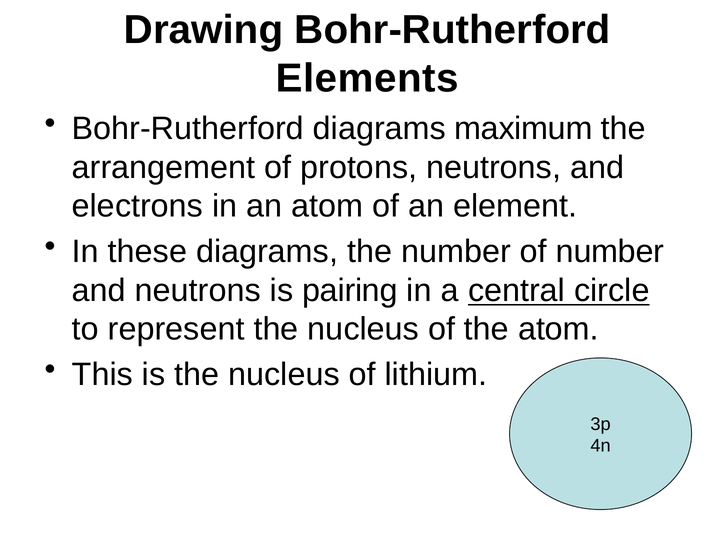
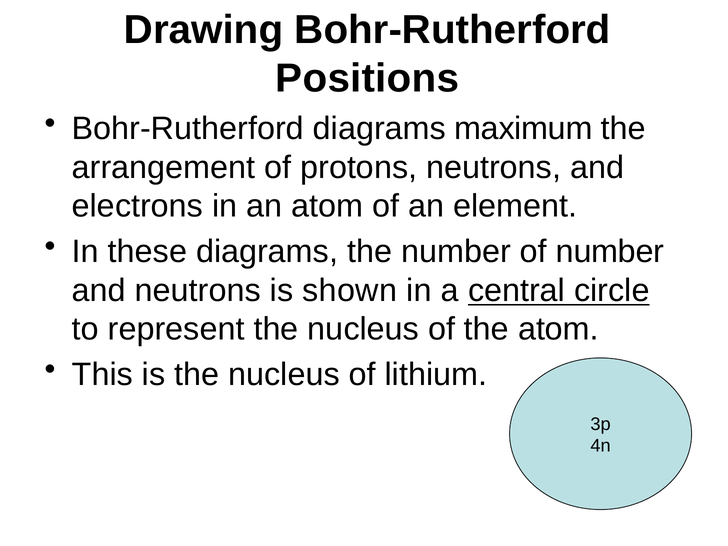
Elements: Elements -> Positions
pairing: pairing -> shown
